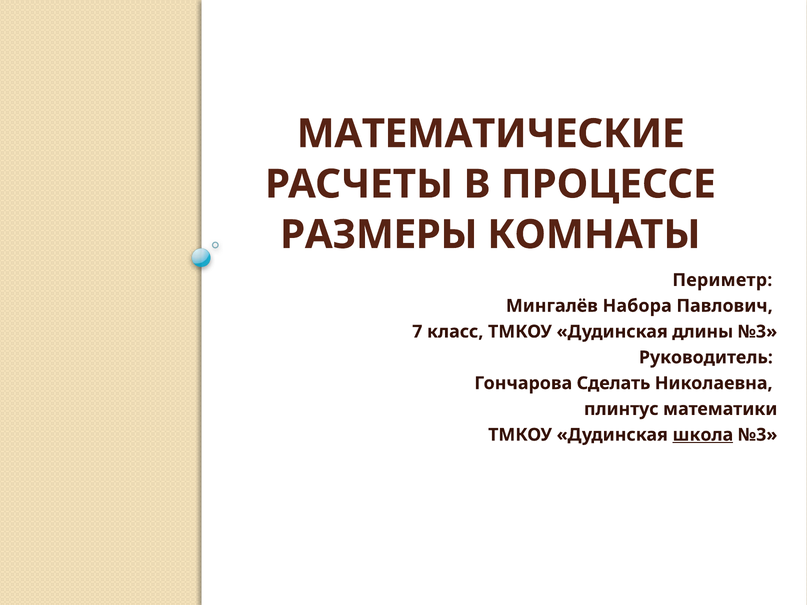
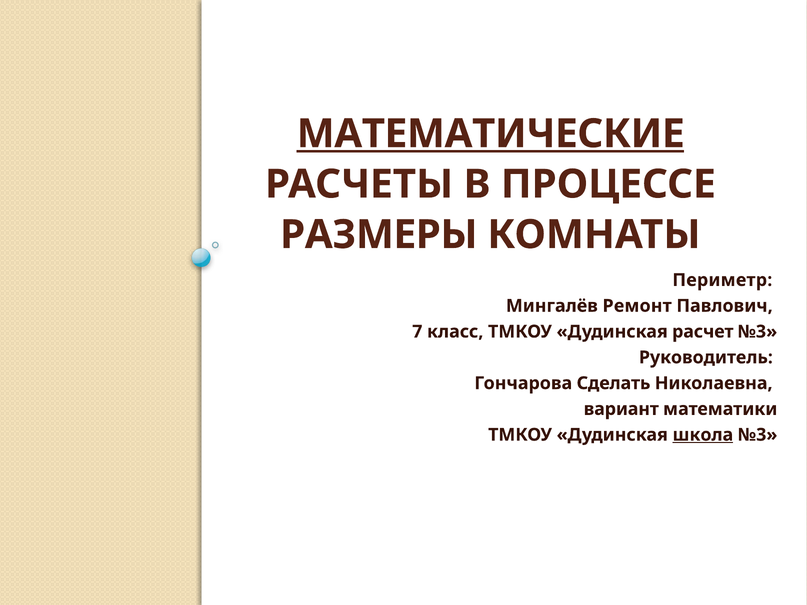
МАТЕМАТИЧЕСКИЕ underline: none -> present
Набора: Набора -> Ремонт
длины: длины -> расчет
плинтус: плинтус -> вариант
